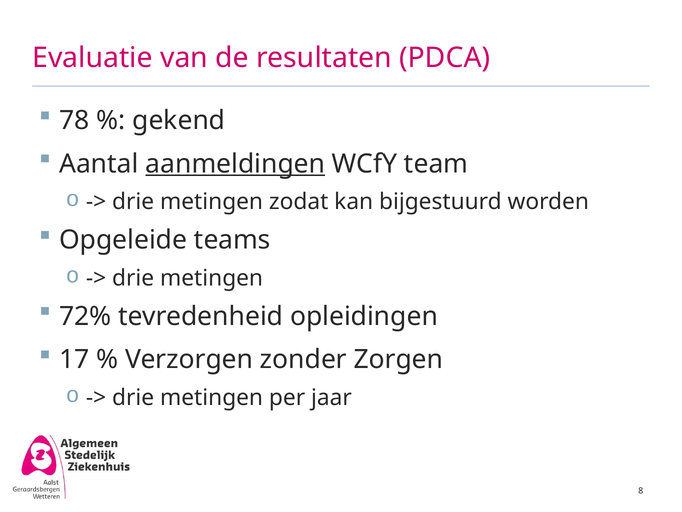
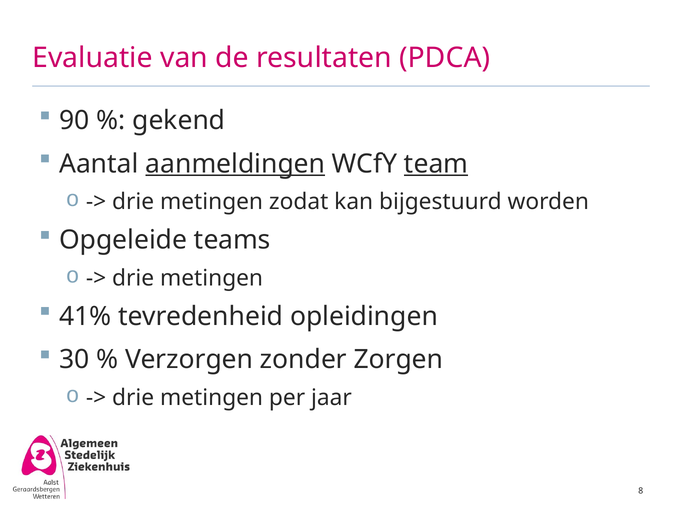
78: 78 -> 90
team underline: none -> present
72%: 72% -> 41%
17: 17 -> 30
